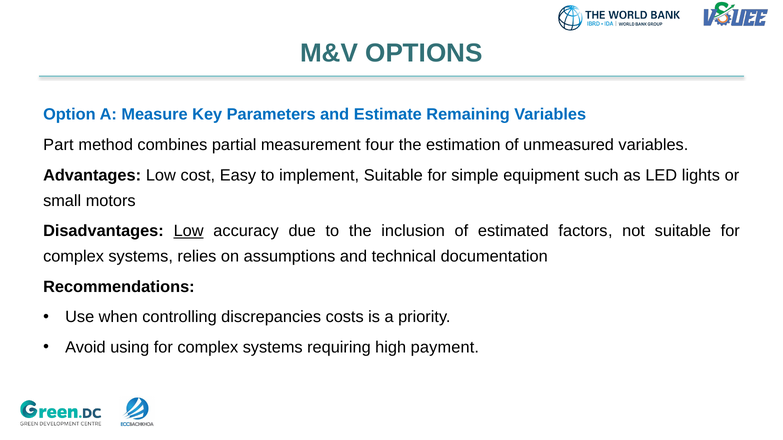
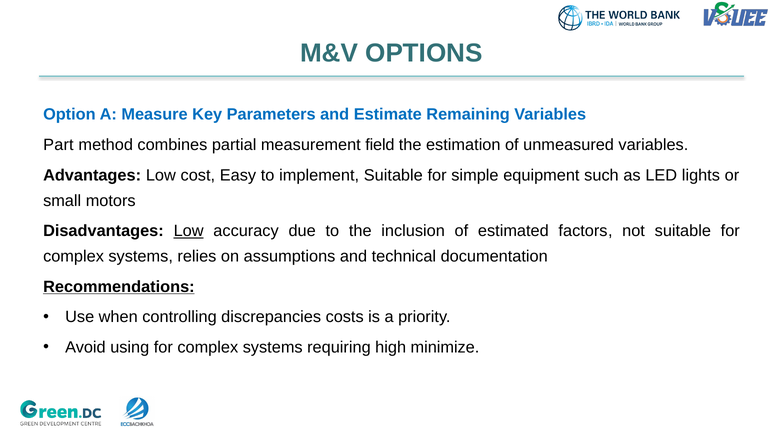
four: four -> field
Recommendations underline: none -> present
payment: payment -> minimize
